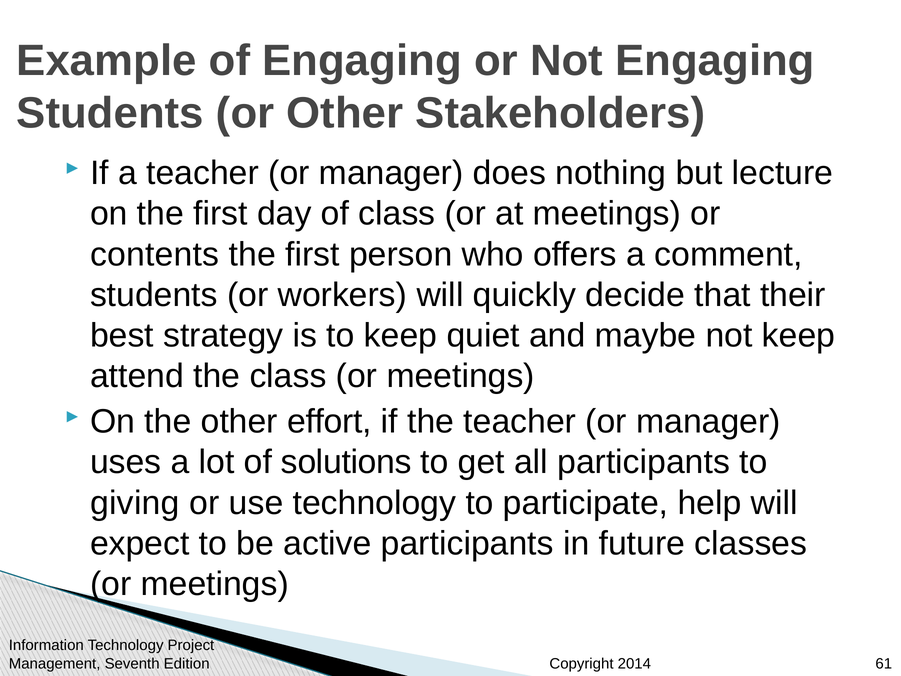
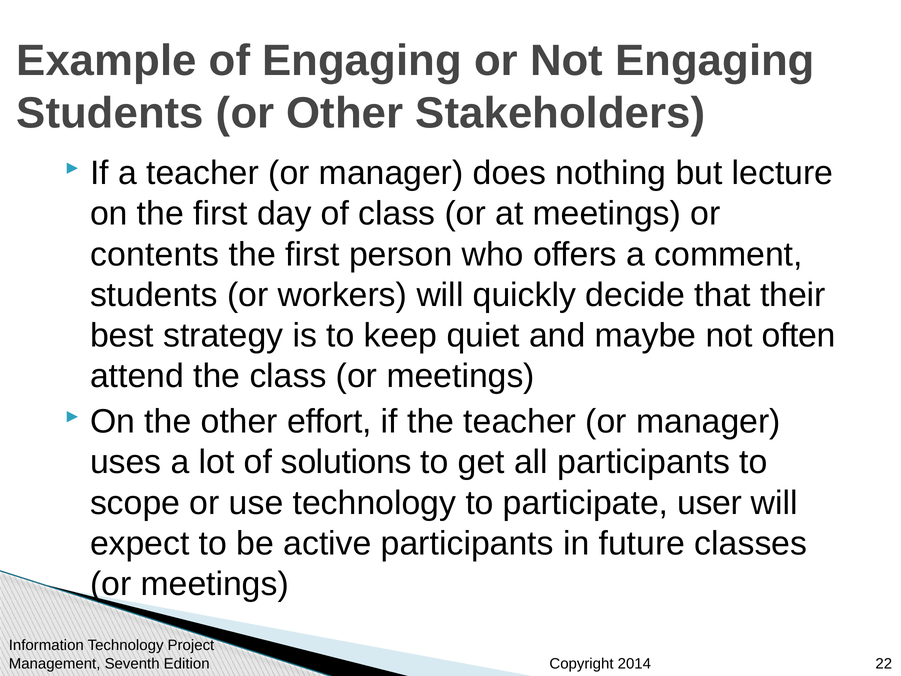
not keep: keep -> often
giving: giving -> scope
help: help -> user
61: 61 -> 22
